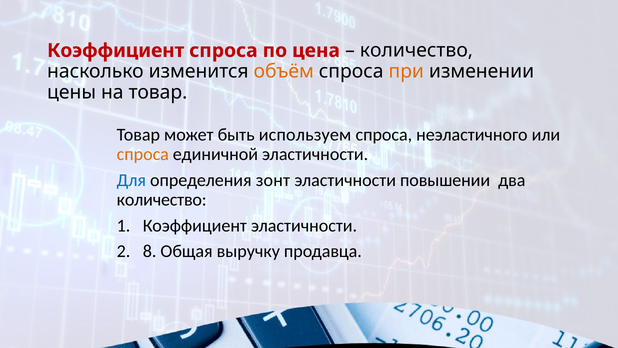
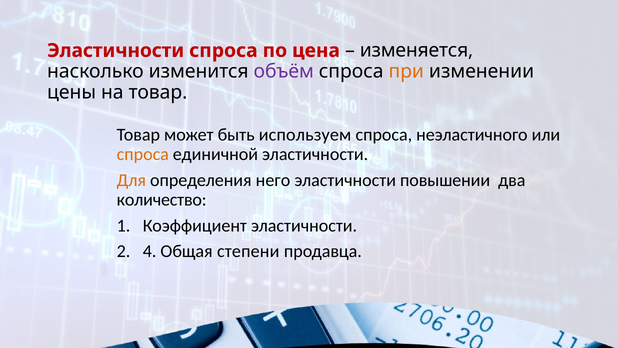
Коэффициент at (116, 51): Коэффициент -> Эластичности
количество at (416, 51): количество -> изменяется
объём colour: orange -> purple
Для colour: blue -> orange
зонт: зонт -> него
8: 8 -> 4
выручку: выручку -> степени
